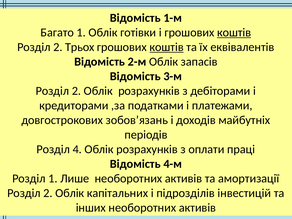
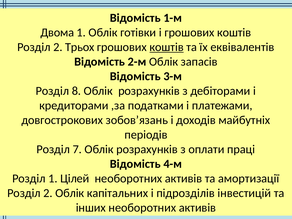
Багато: Багато -> Двома
коштів at (234, 32) underline: present -> none
2 at (76, 91): 2 -> 8
4: 4 -> 7
Лише: Лише -> Цілей
